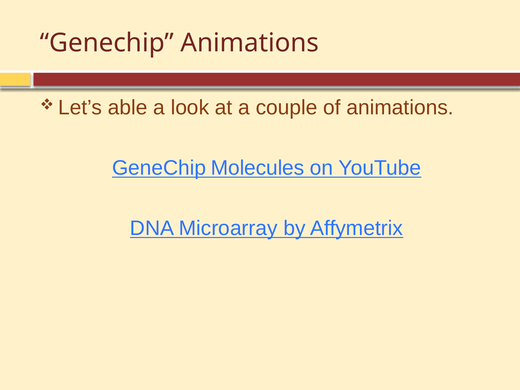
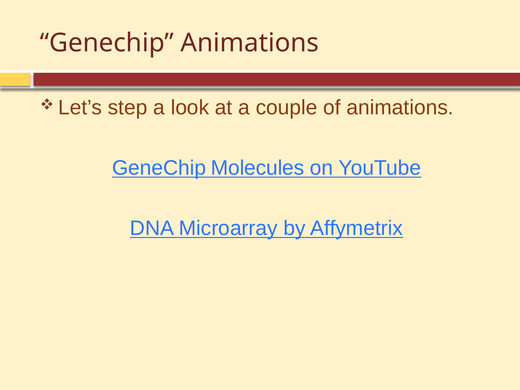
able: able -> step
